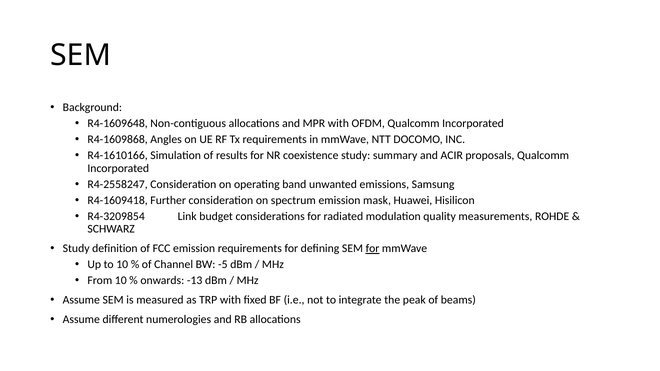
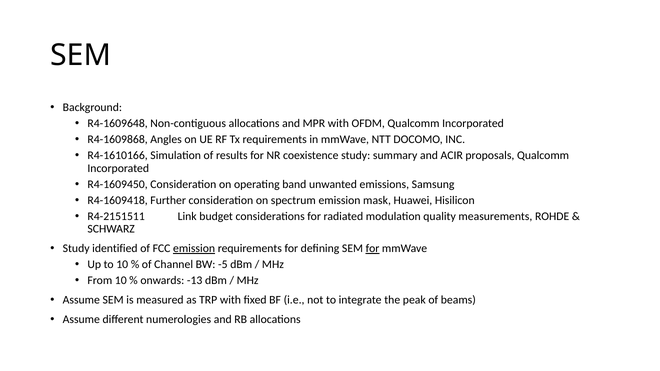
R4-2558247: R4-2558247 -> R4-1609450
R4-3209854: R4-3209854 -> R4-2151511
definition: definition -> identified
emission at (194, 249) underline: none -> present
